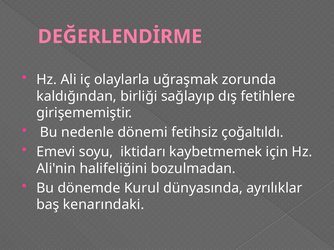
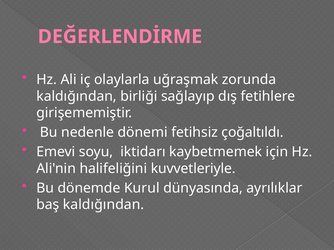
bozulmadan: bozulmadan -> kuvvetleriyle
baş kenarındaki: kenarındaki -> kaldığından
